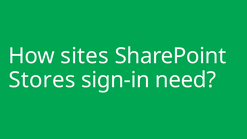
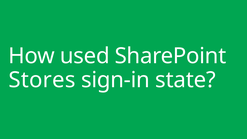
sites: sites -> used
need: need -> state
